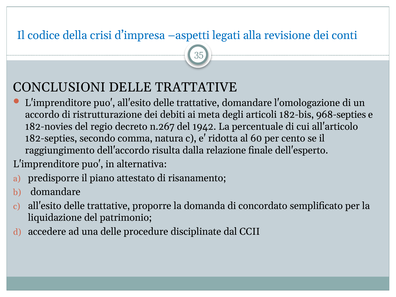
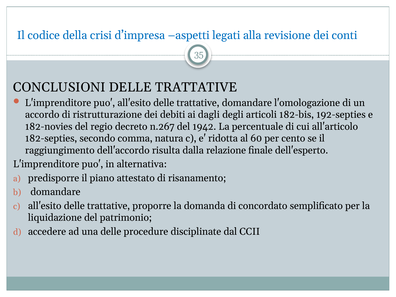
meta: meta -> dagli
968-septies: 968-septies -> 192-septies
